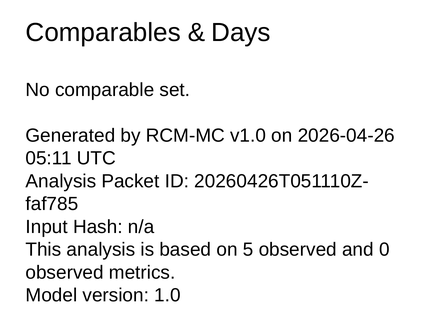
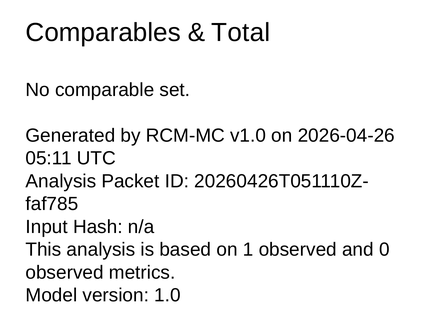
Days: Days -> Total
5: 5 -> 1
